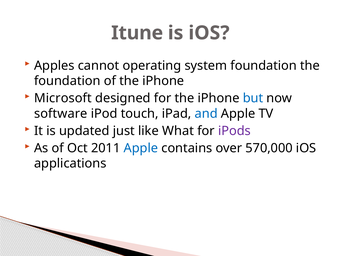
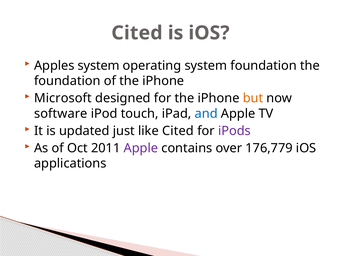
Itune at (137, 33): Itune -> Cited
Apples cannot: cannot -> system
but colour: blue -> orange
like What: What -> Cited
Apple at (141, 148) colour: blue -> purple
570,000: 570,000 -> 176,779
